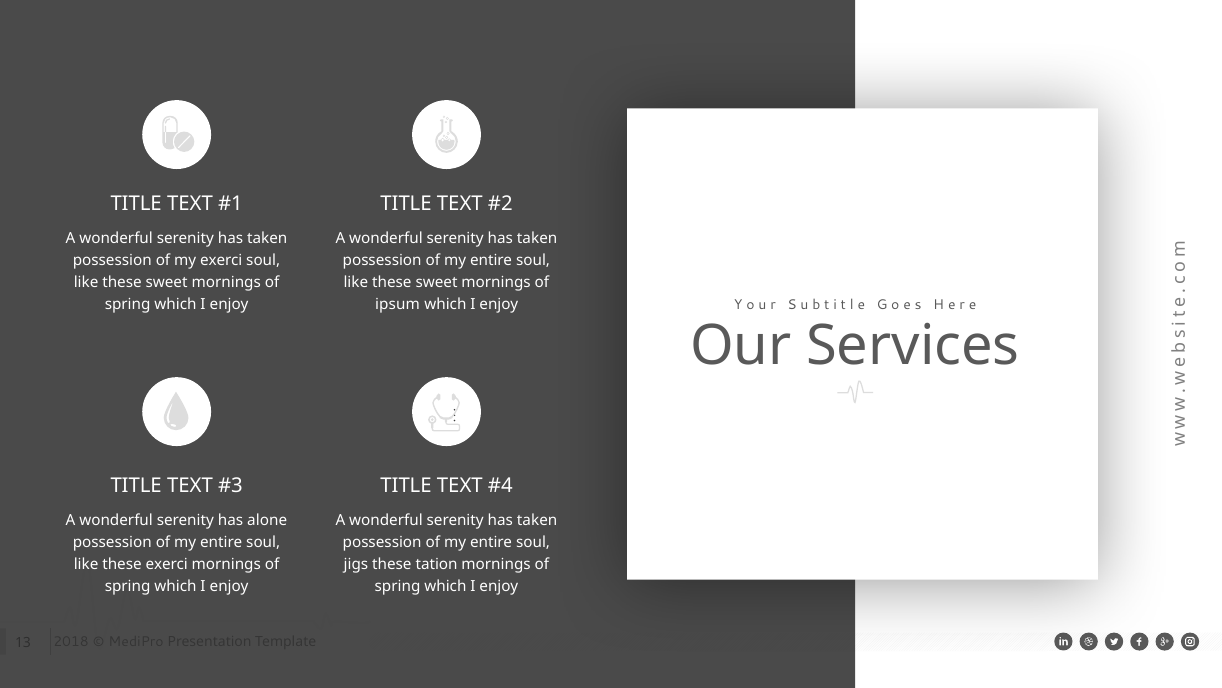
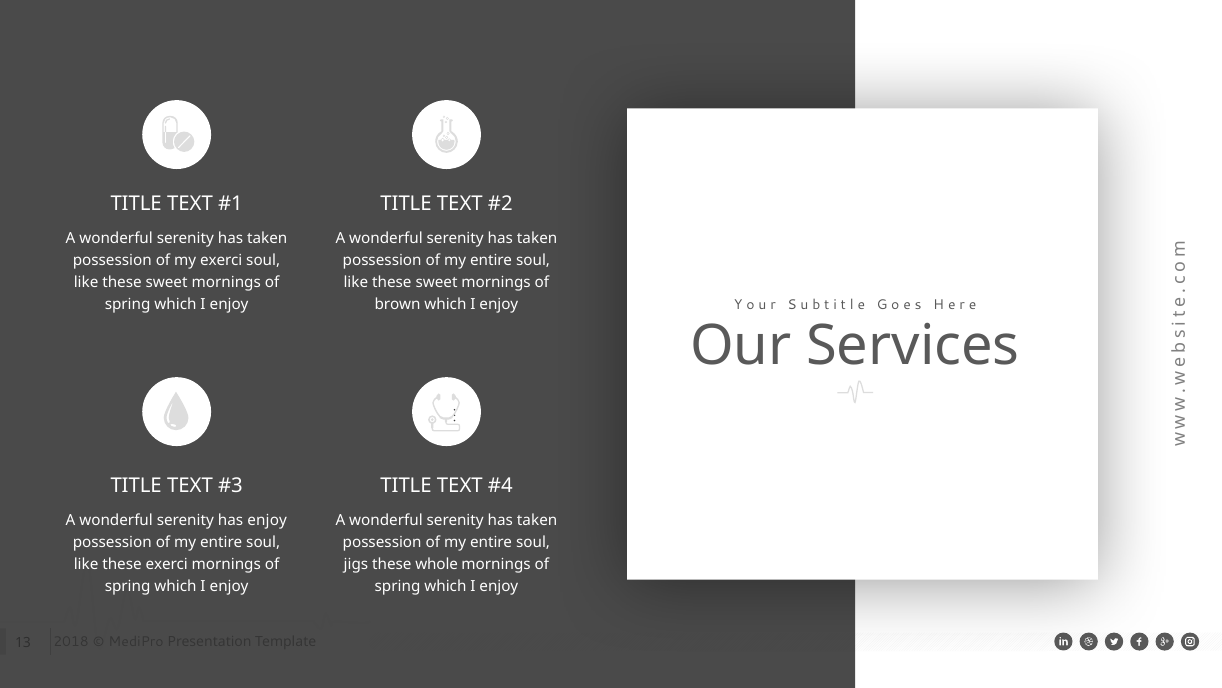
ipsum: ipsum -> brown
has alone: alone -> enjoy
tation: tation -> whole
